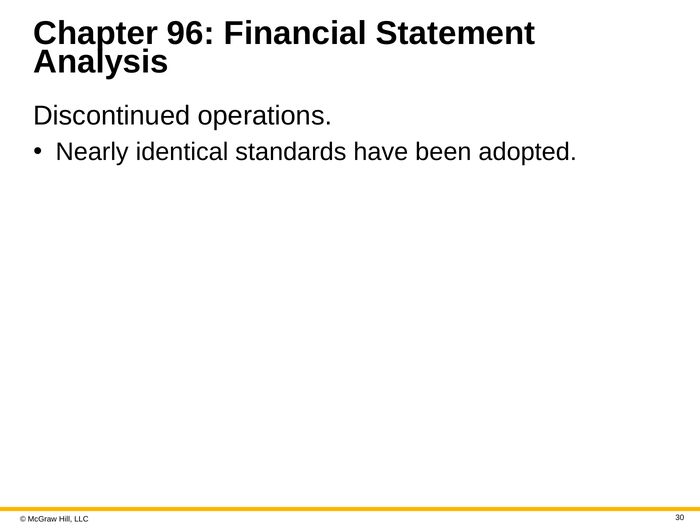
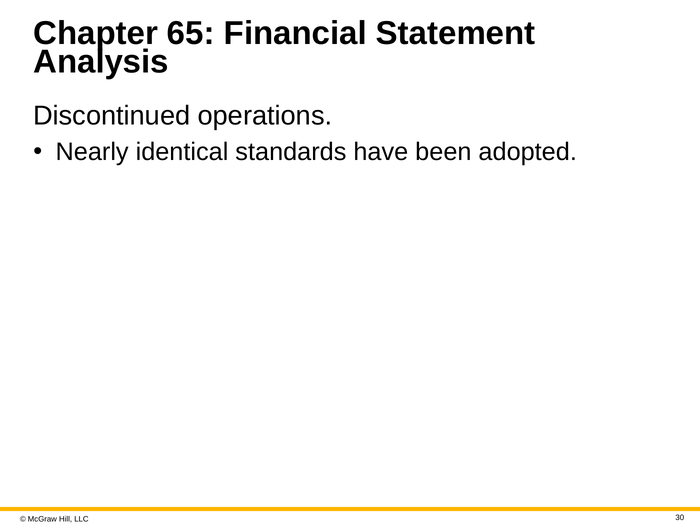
96: 96 -> 65
